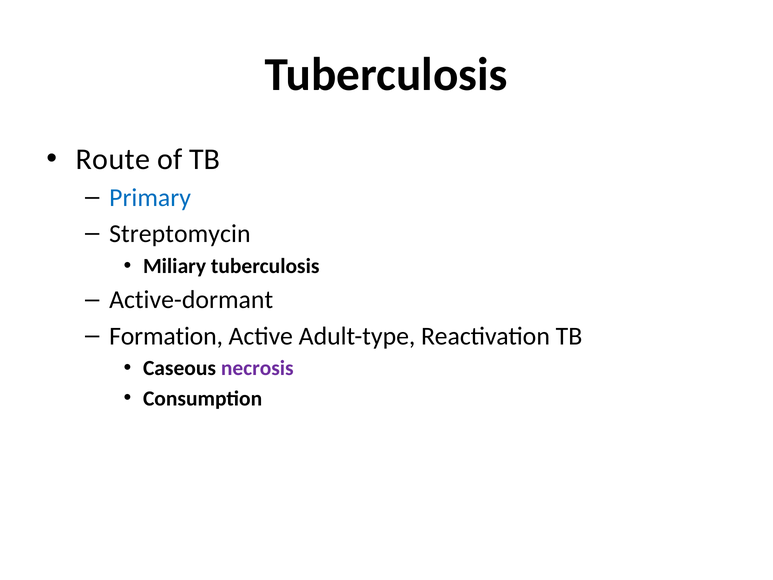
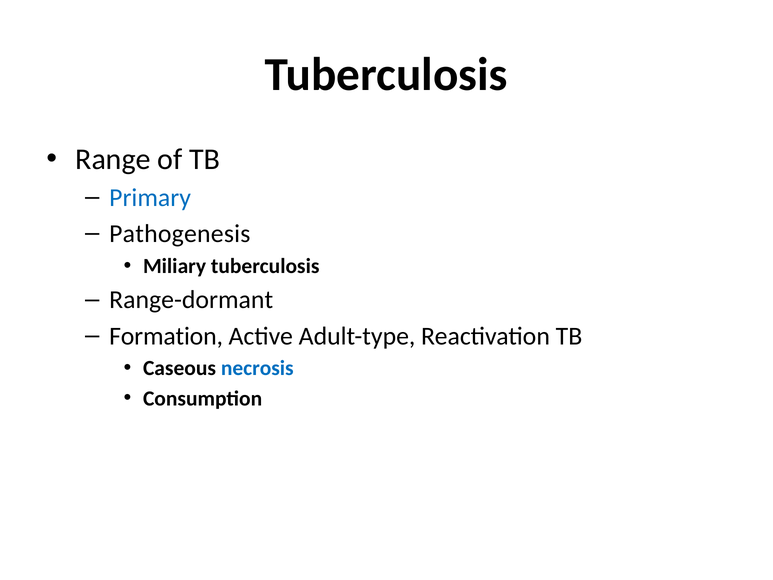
Route: Route -> Range
Streptomycin: Streptomycin -> Pathogenesis
Active-dormant: Active-dormant -> Range-dormant
necrosis colour: purple -> blue
